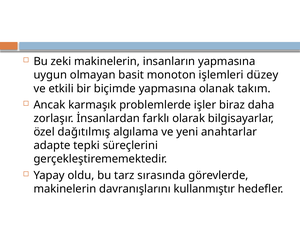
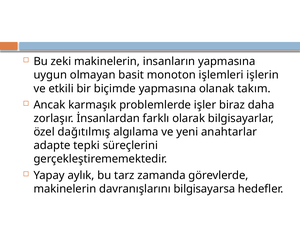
düzey: düzey -> işlerin
oldu: oldu -> aylık
sırasında: sırasında -> zamanda
kullanmıştır: kullanmıştır -> bilgisayarsa
